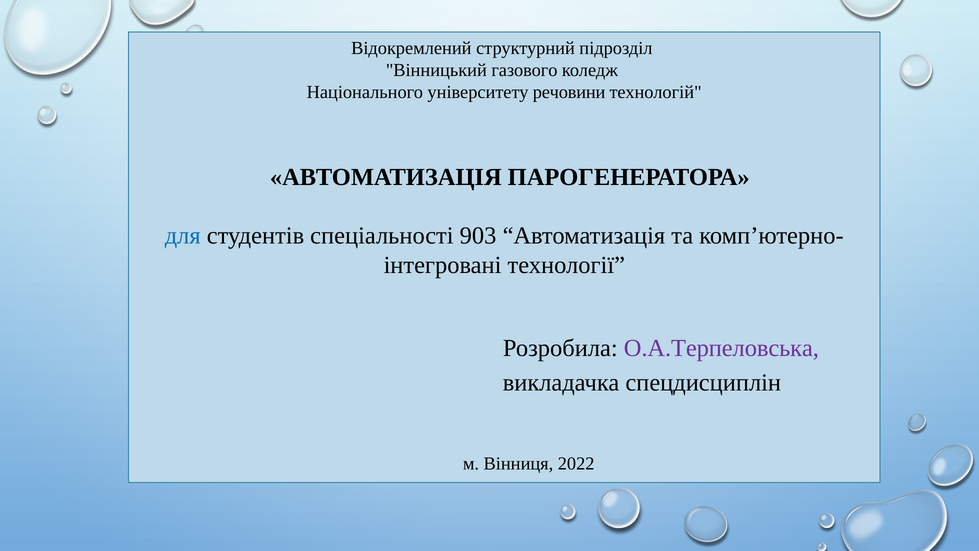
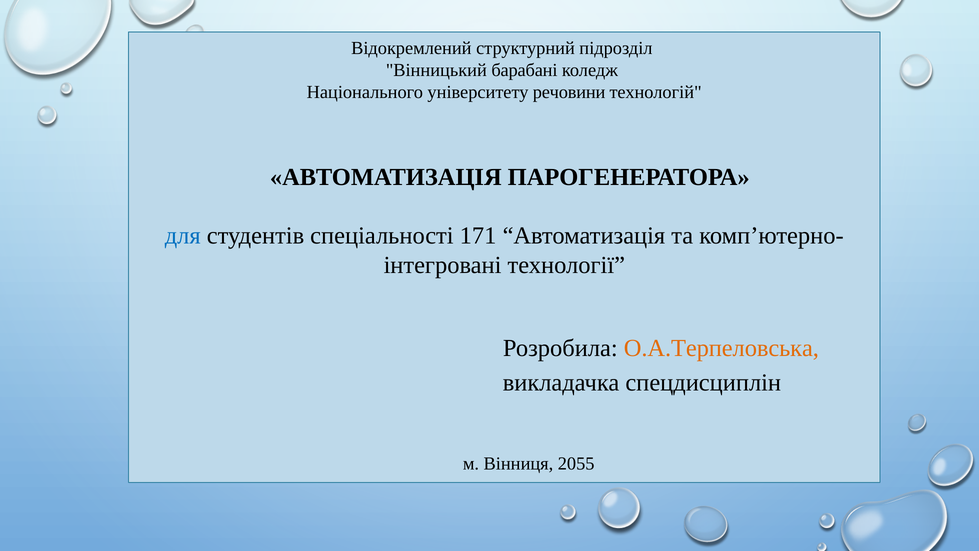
газового: газового -> барабані
903: 903 -> 171
О.А.Терпеловська colour: purple -> orange
2022: 2022 -> 2055
